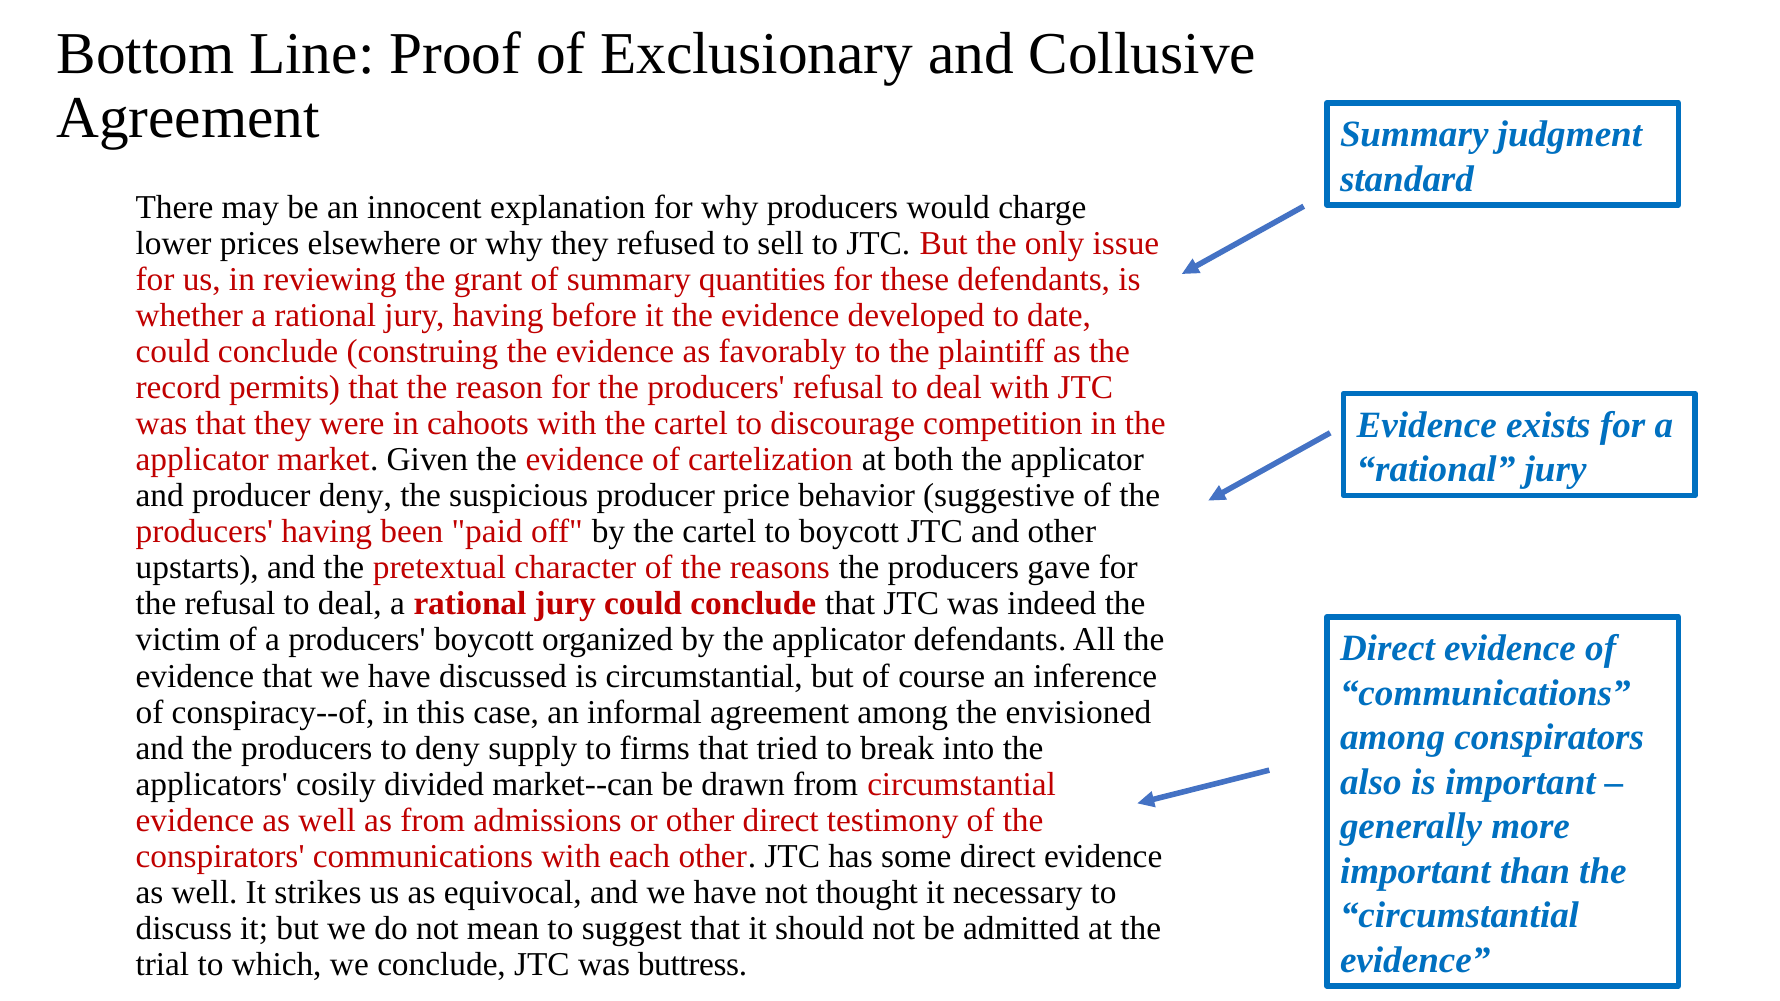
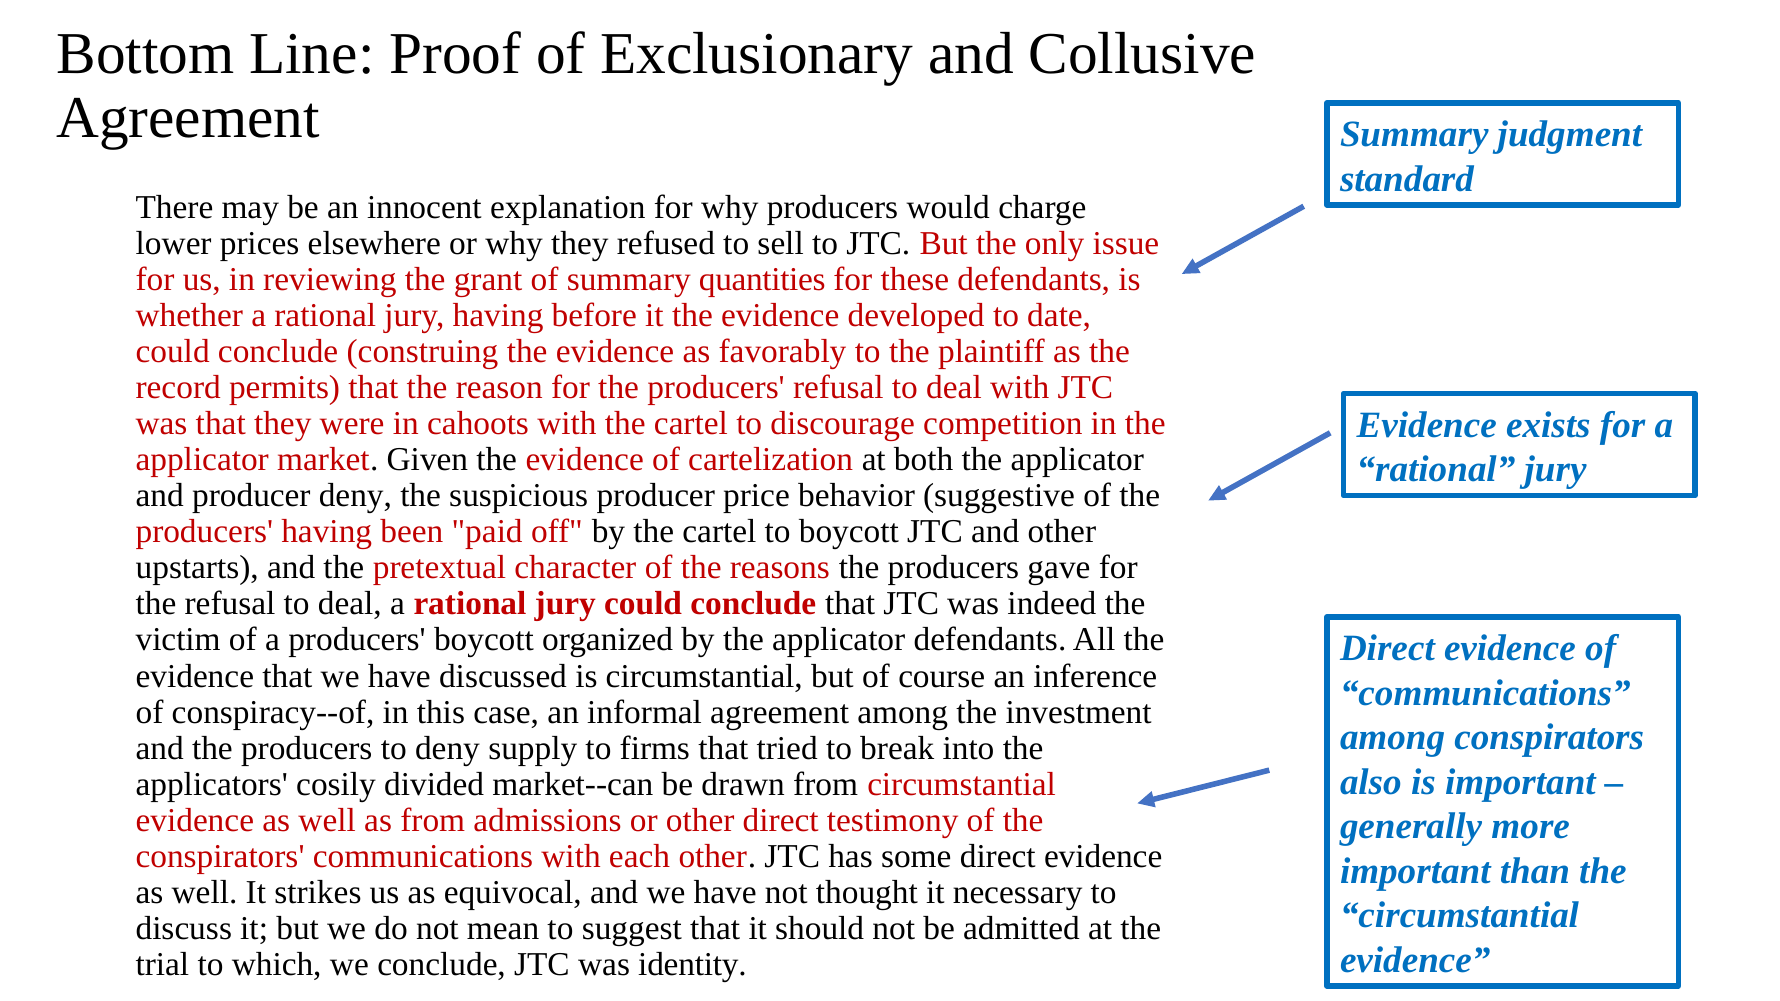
envisioned: envisioned -> investment
buttress: buttress -> identity
